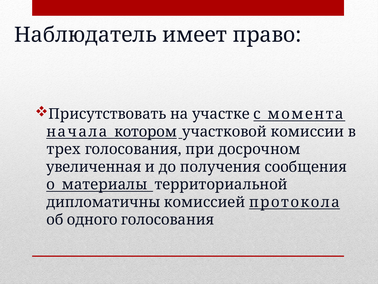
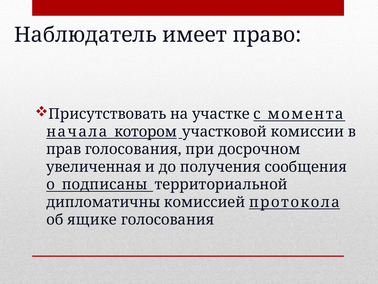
трех: трех -> прав
материалы: материалы -> подписаны
одного: одного -> ящике
